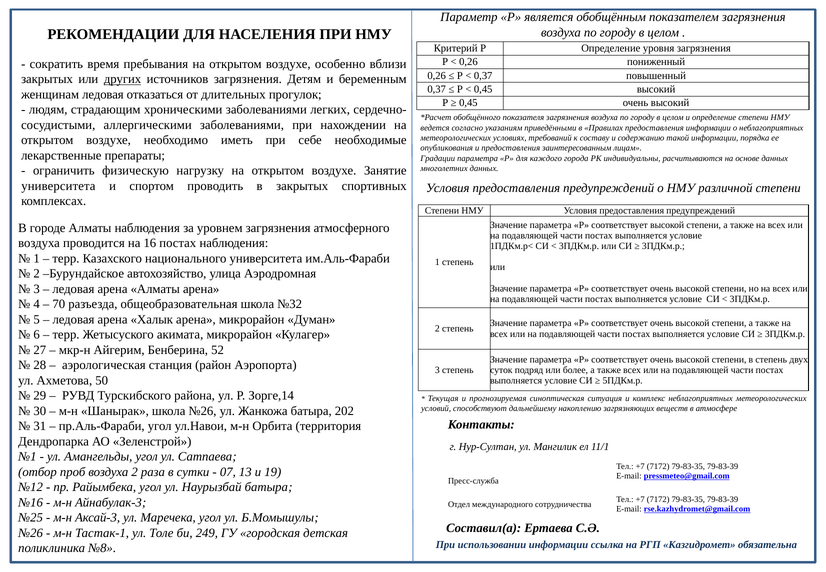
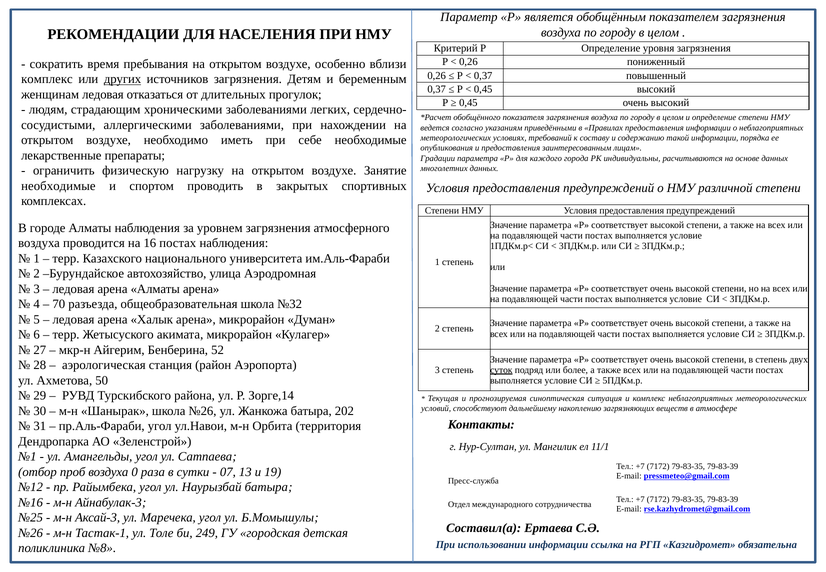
закрытых at (47, 79): закрытых -> комплекс
университета at (58, 186): университета -> необходимые
суток underline: none -> present
воздуха 2: 2 -> 0
